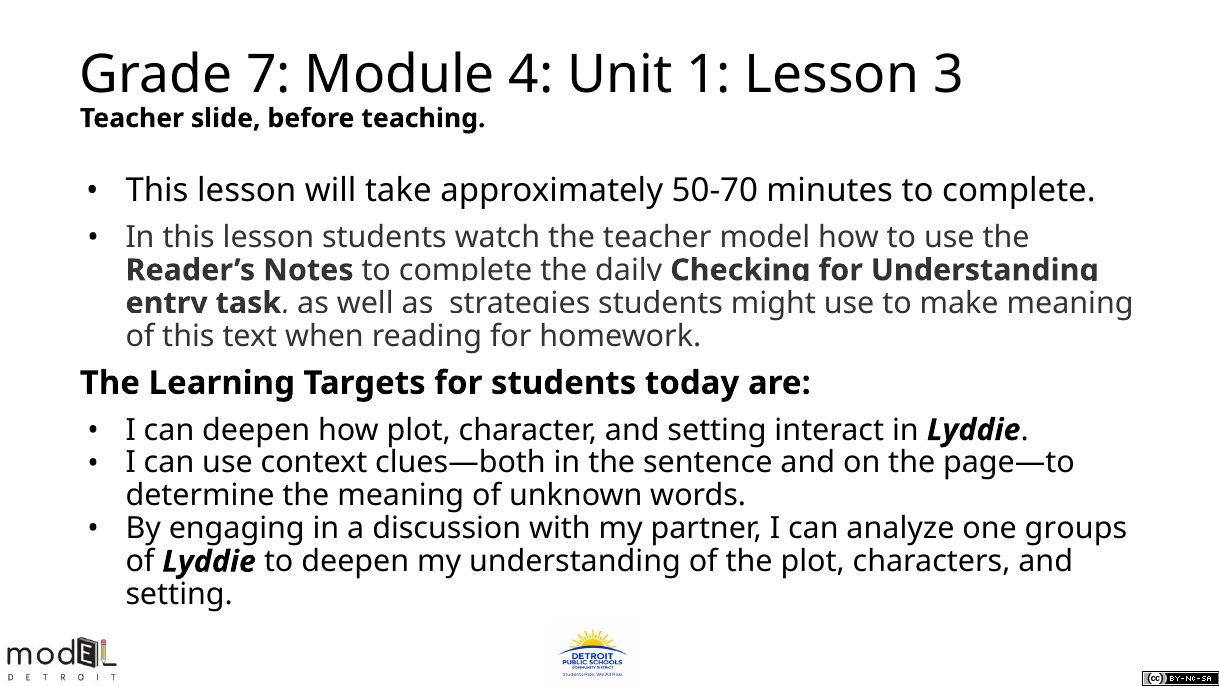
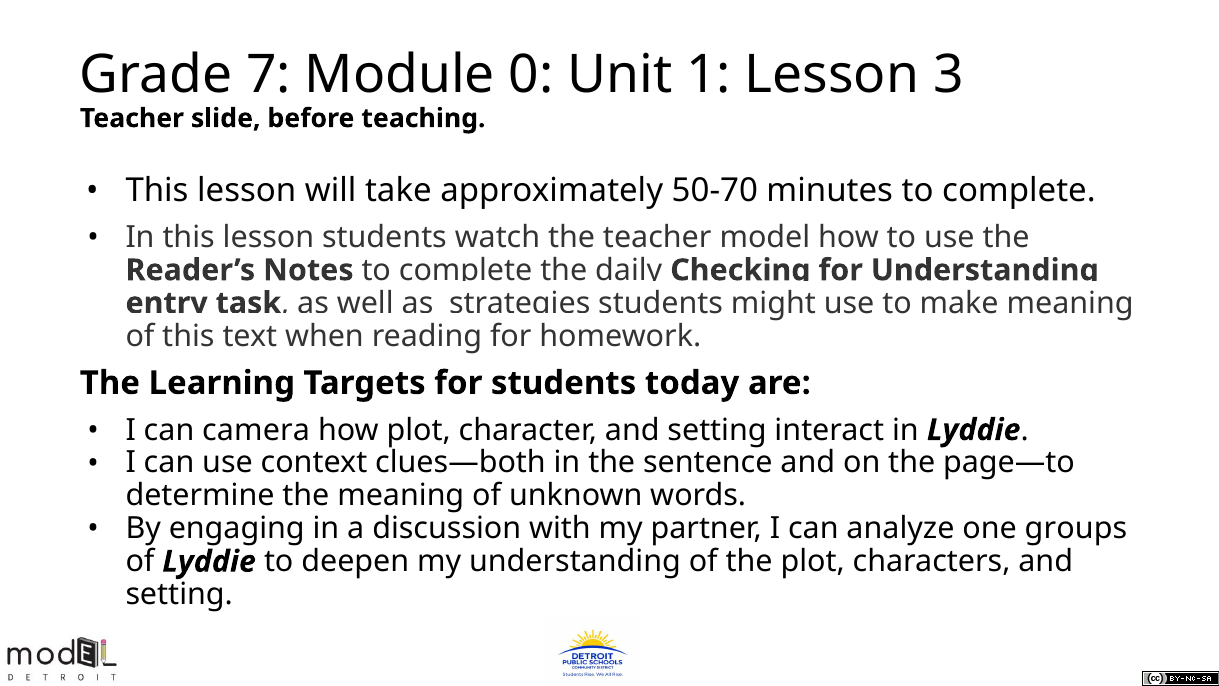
4: 4 -> 0
can deepen: deepen -> camera
